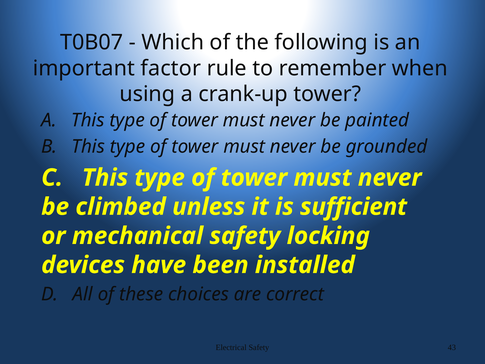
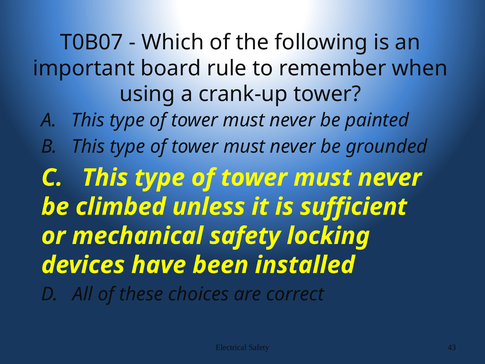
factor: factor -> board
